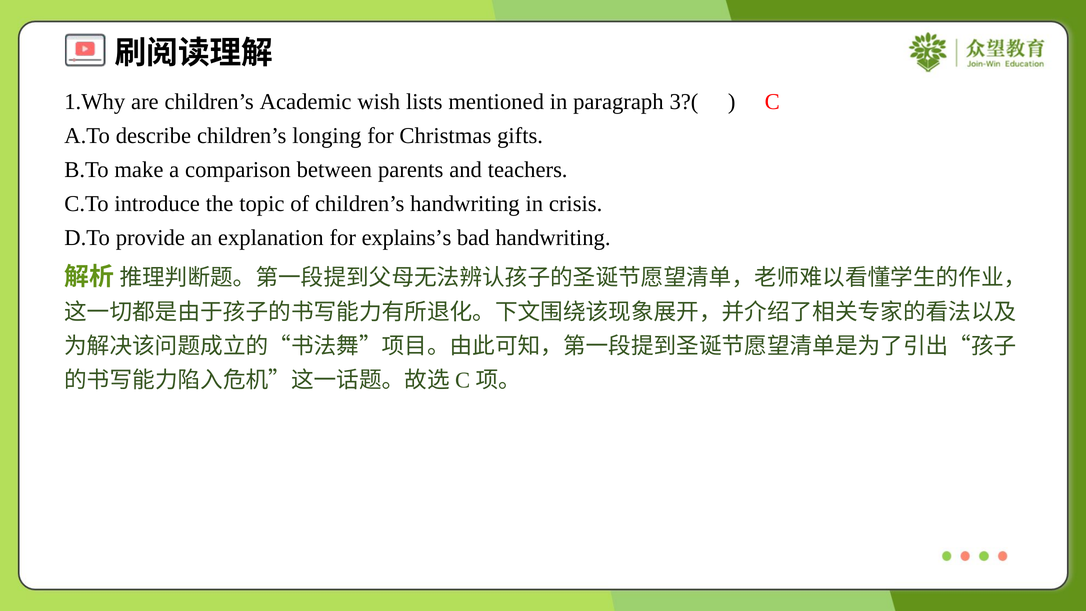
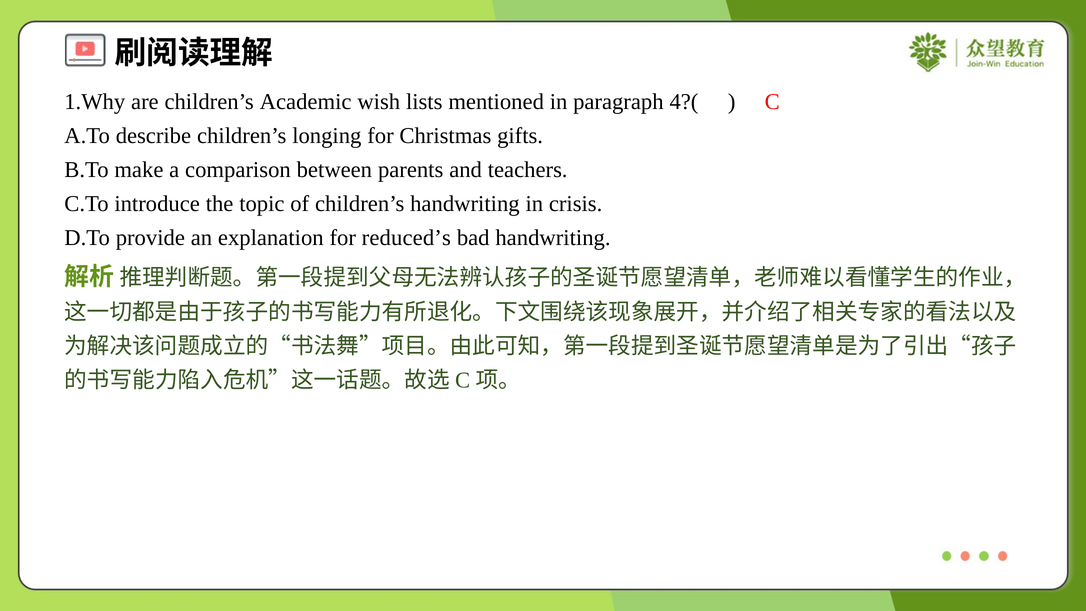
3?(: 3?( -> 4?(
explains’s: explains’s -> reduced’s
